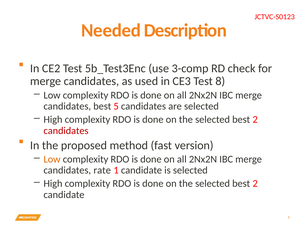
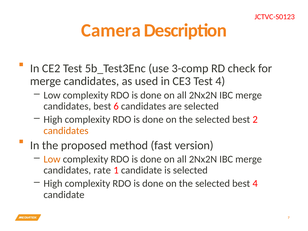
Needed: Needed -> Camera
Test 8: 8 -> 4
5: 5 -> 6
candidates at (66, 131) colour: red -> orange
2 at (255, 184): 2 -> 4
